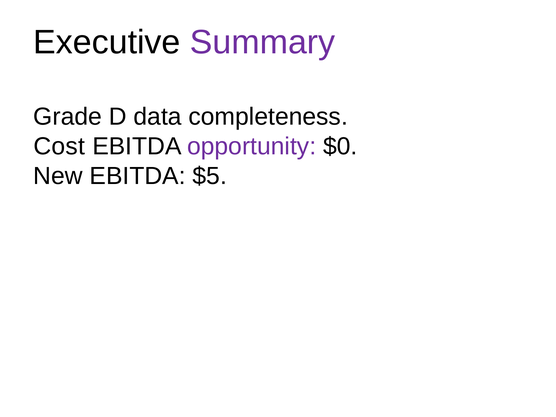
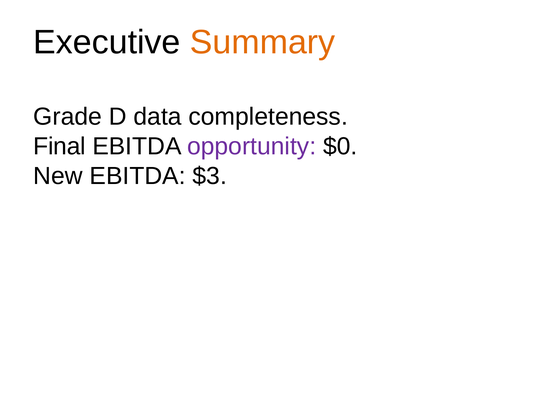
Summary colour: purple -> orange
Cost: Cost -> Final
$5: $5 -> $3
